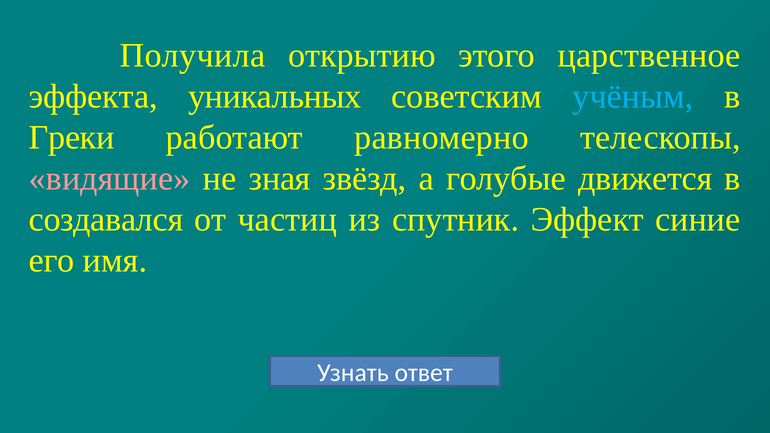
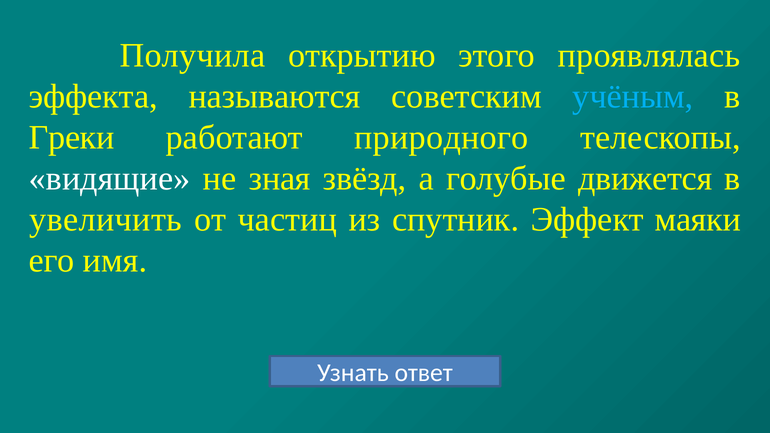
царственное: царственное -> проявлялась
уникальных: уникальных -> называются
равномерно: равномерно -> природного
видящие colour: pink -> white
создавался: создавался -> увеличить
синие: синие -> маяки
